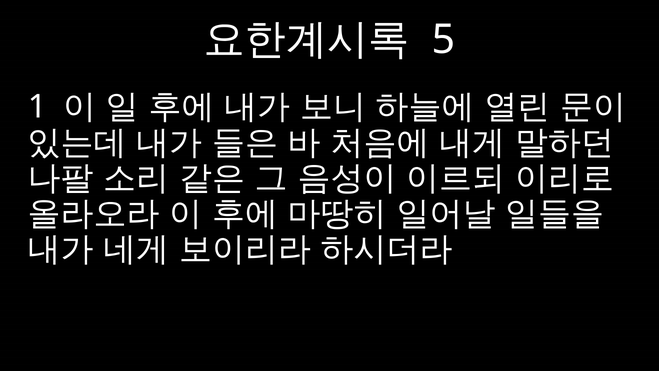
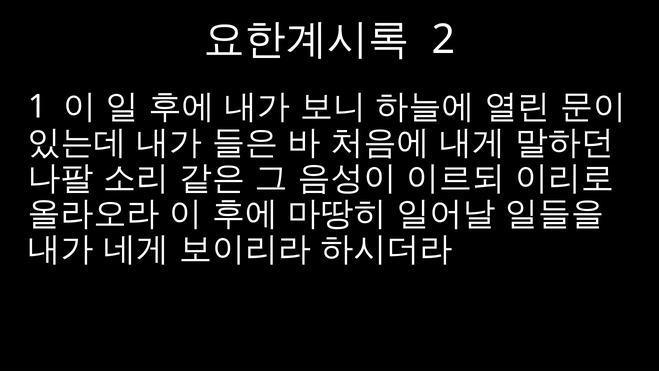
5: 5 -> 2
